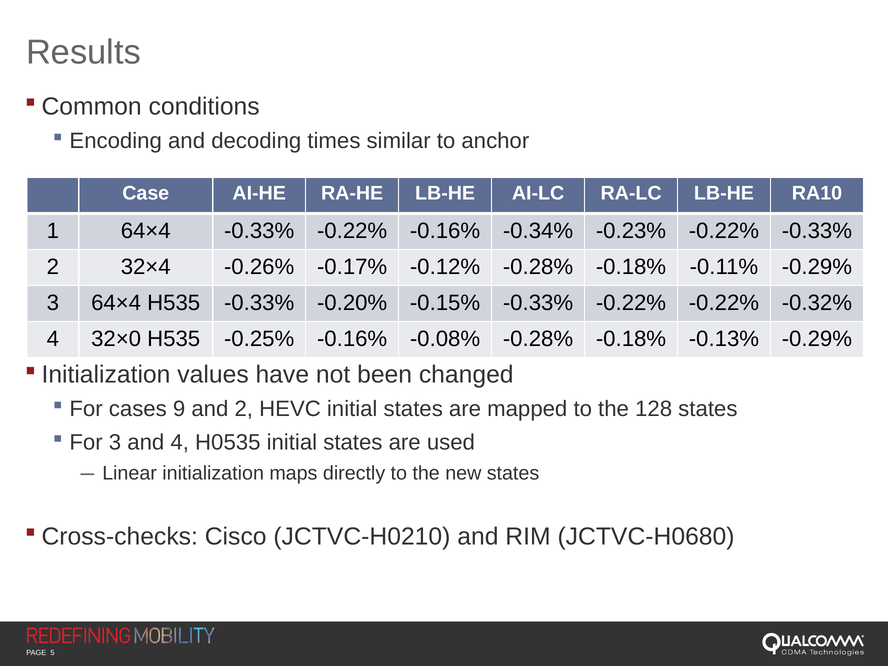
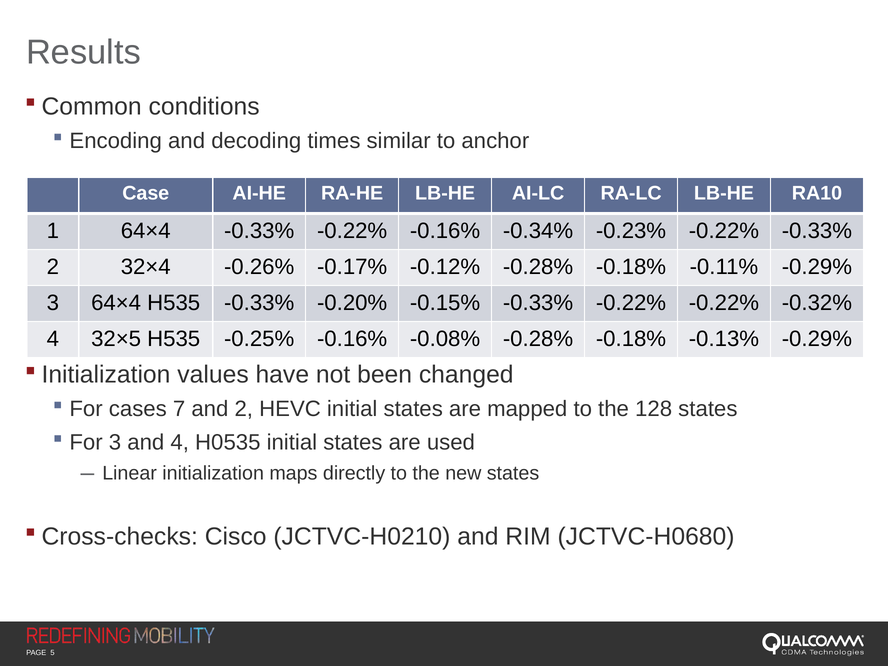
32×0: 32×0 -> 32×5
9: 9 -> 7
